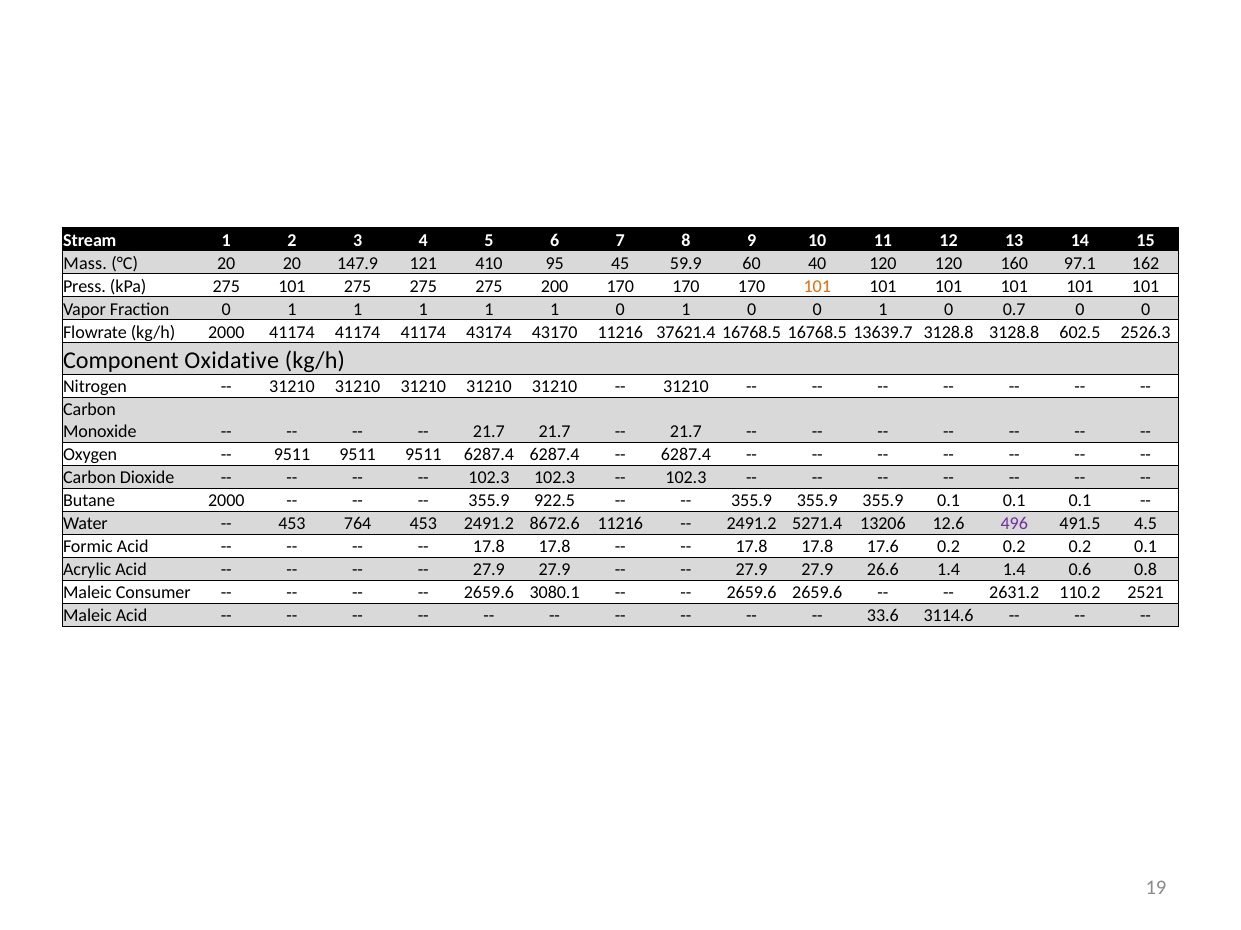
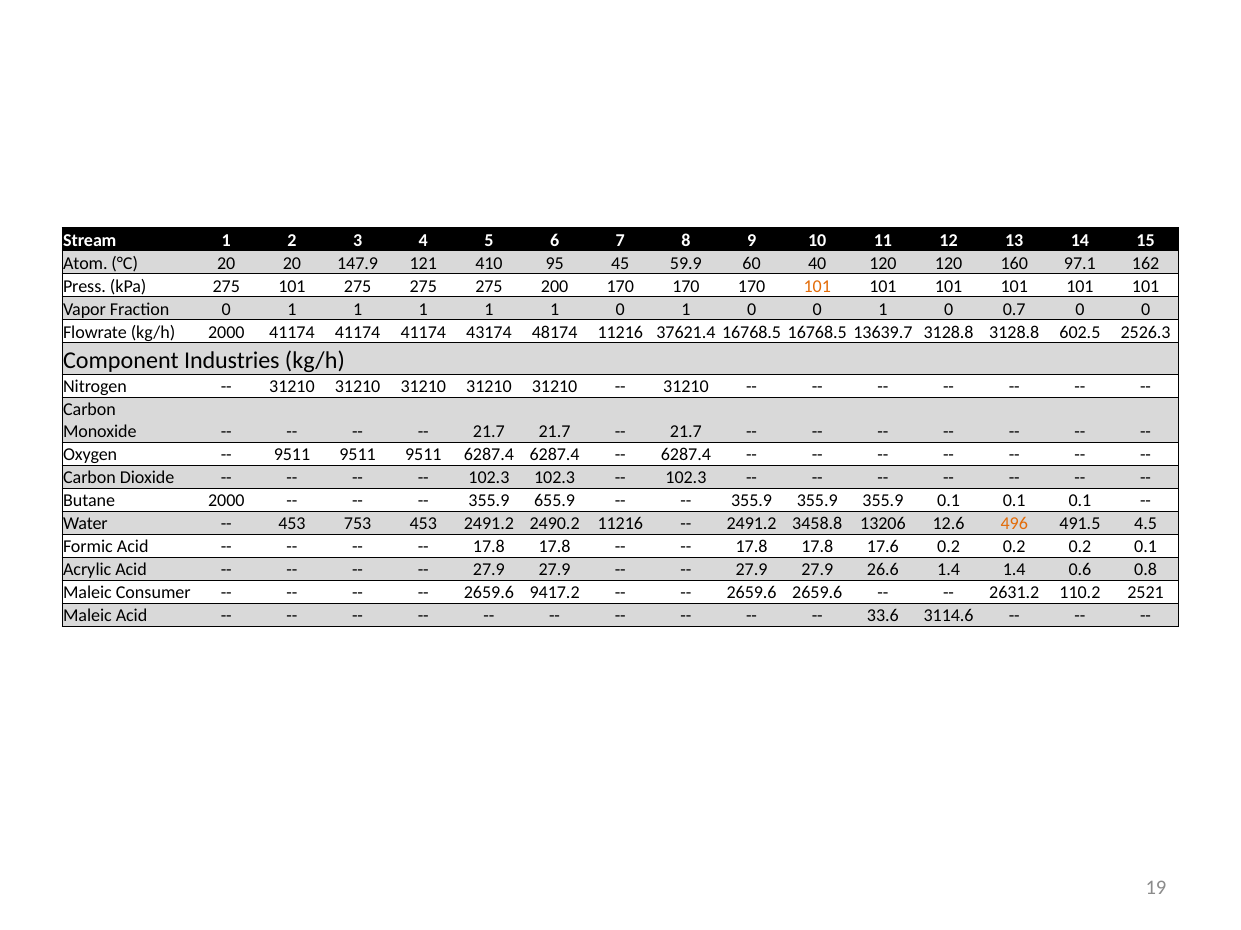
Mass: Mass -> Atom
43170: 43170 -> 48174
Oxidative: Oxidative -> Industries
922.5: 922.5 -> 655.9
764: 764 -> 753
8672.6: 8672.6 -> 2490.2
5271.4: 5271.4 -> 3458.8
496 colour: purple -> orange
3080.1: 3080.1 -> 9417.2
